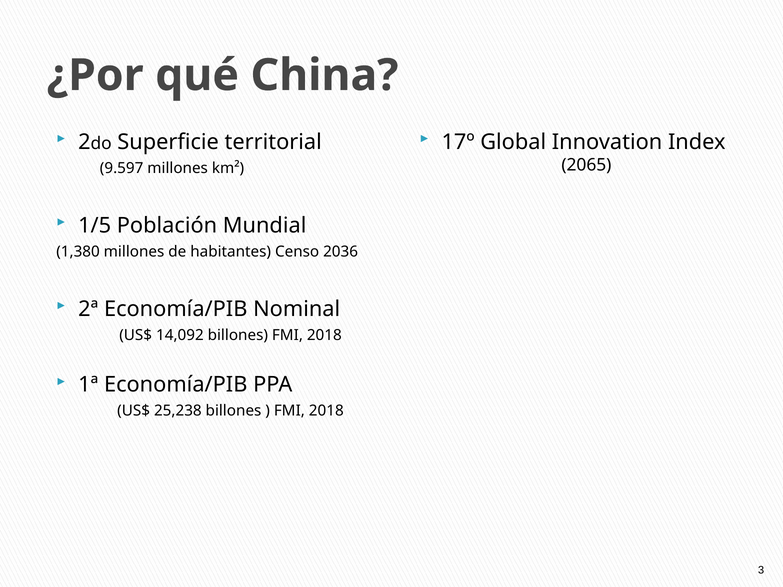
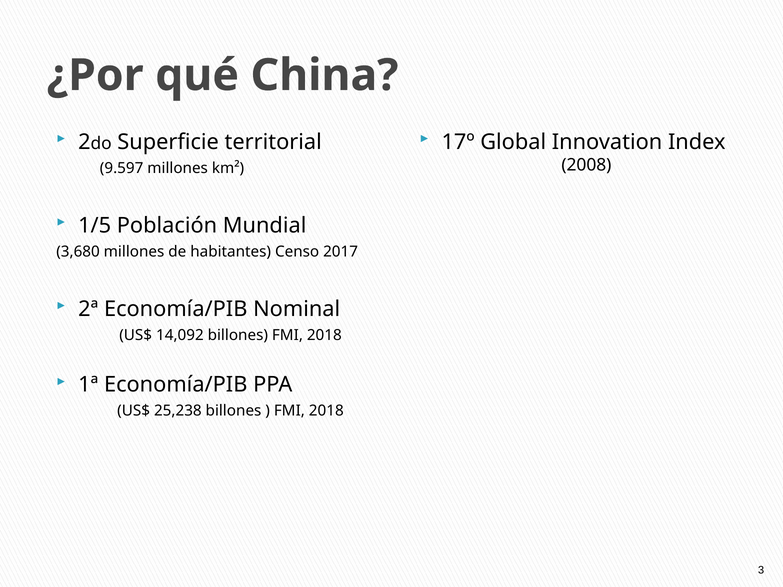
2065: 2065 -> 2008
1,380: 1,380 -> 3,680
2036: 2036 -> 2017
